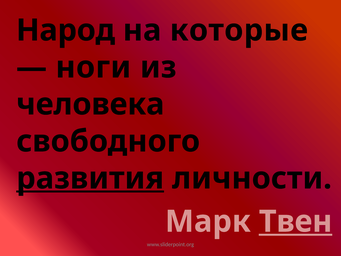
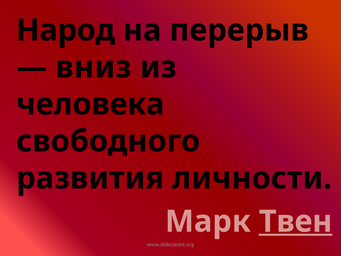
которые: которые -> перерыв
ноги: ноги -> вниз
развития underline: present -> none
